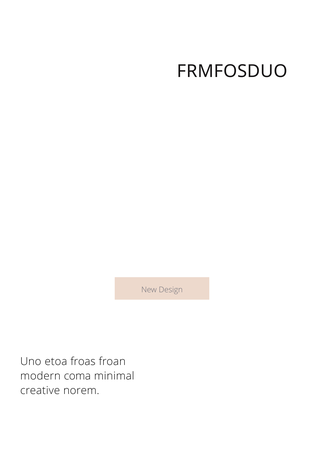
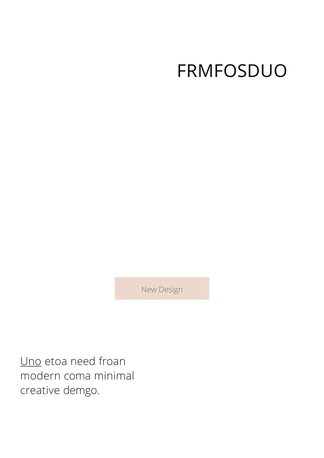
Uno underline: none -> present
froas: froas -> need
norem: norem -> demgo
